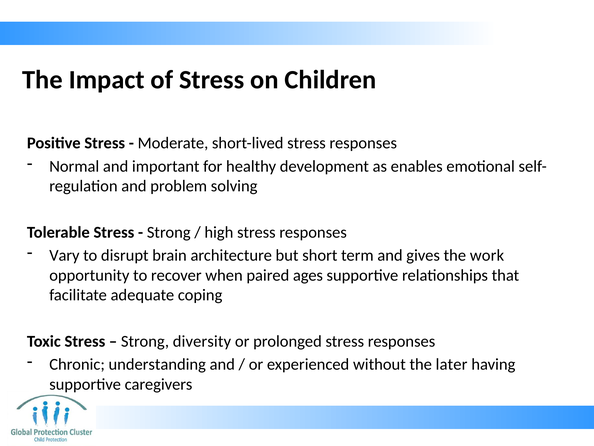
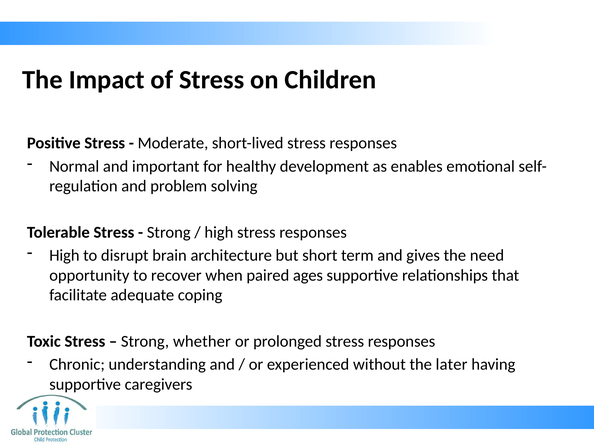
Vary at (64, 255): Vary -> High
work: work -> need
diversity: diversity -> whether
